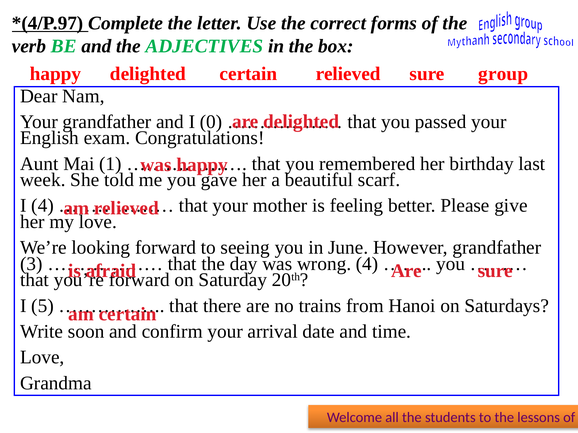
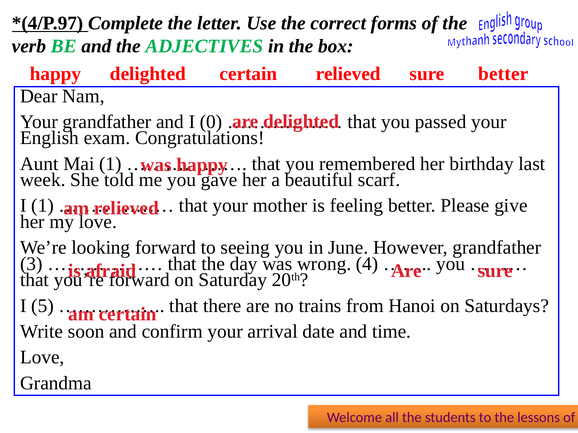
sure group: group -> better
I 4: 4 -> 1
